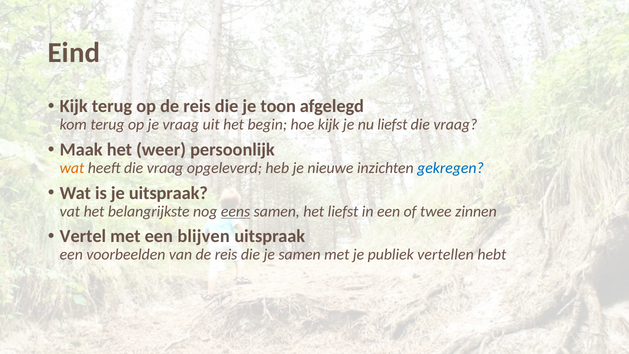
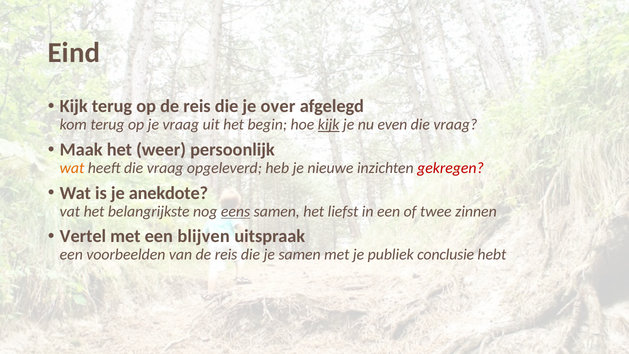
toon: toon -> over
kijk at (329, 125) underline: none -> present
nu liefst: liefst -> even
gekregen colour: blue -> red
je uitspraak: uitspraak -> anekdote
vertellen: vertellen -> conclusie
